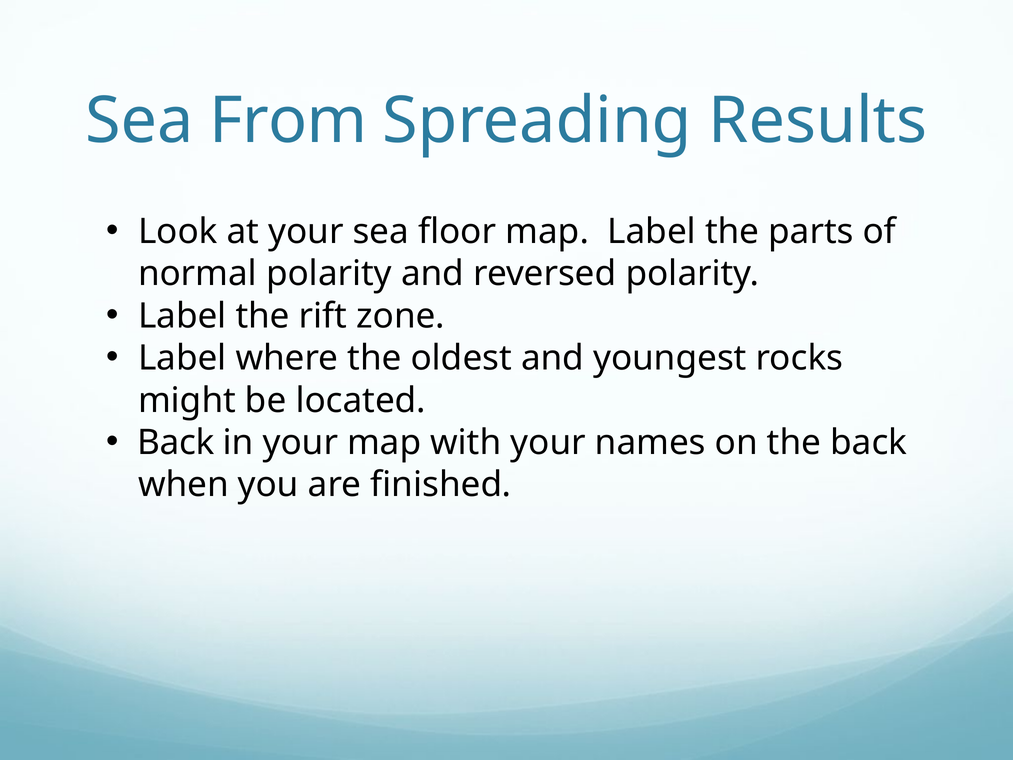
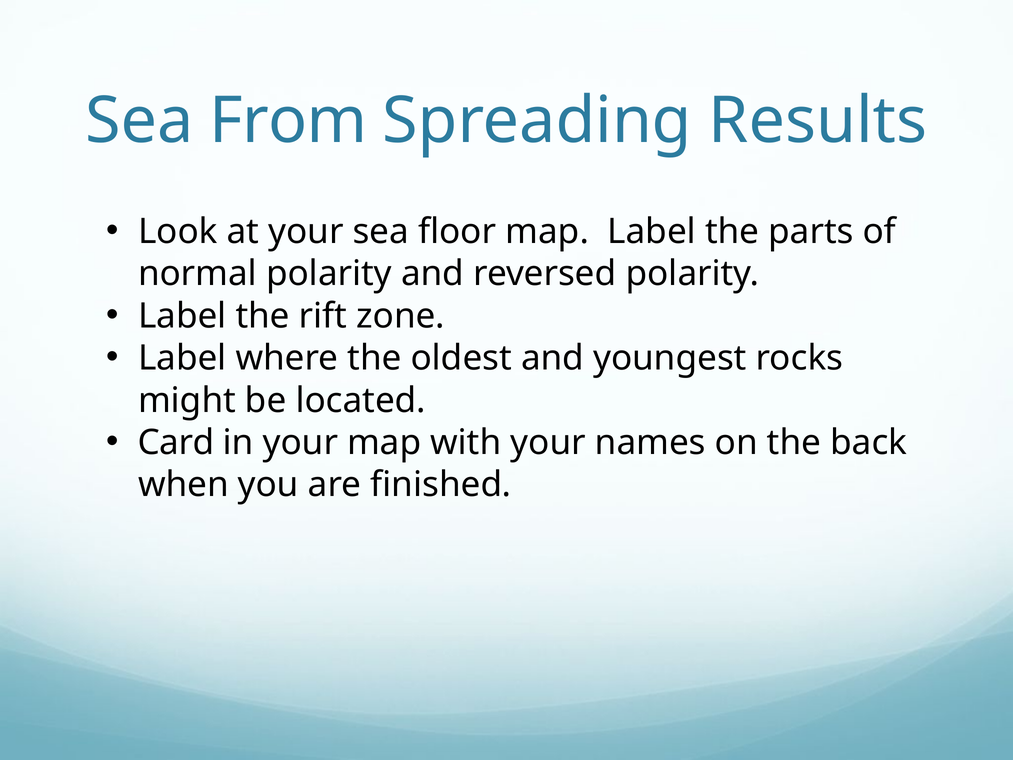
Back at (176, 442): Back -> Card
